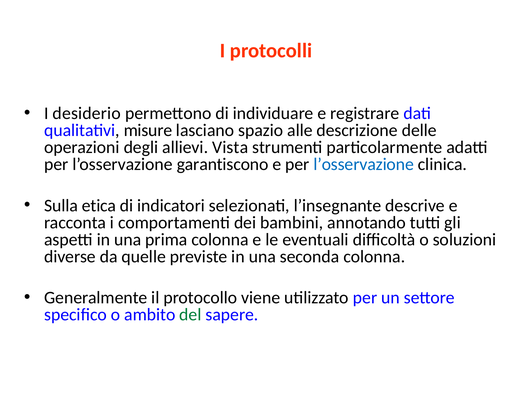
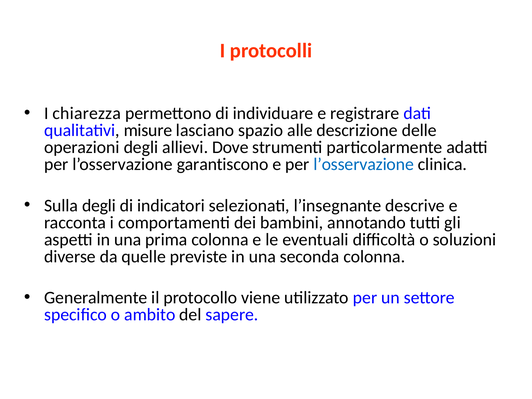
desiderio: desiderio -> chiarezza
Vista: Vista -> Dove
Sulla etica: etica -> degli
del colour: green -> black
